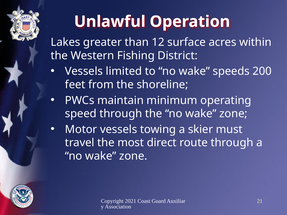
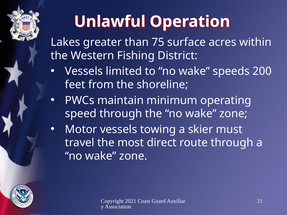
12: 12 -> 75
